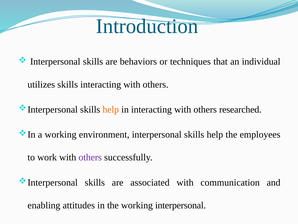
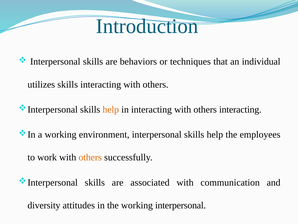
others researched: researched -> interacting
others at (90, 157) colour: purple -> orange
enabling: enabling -> diversity
